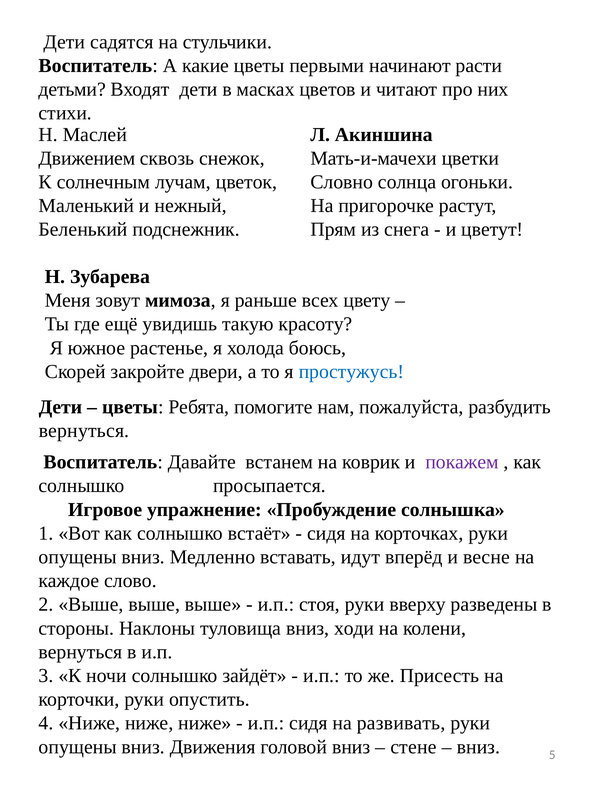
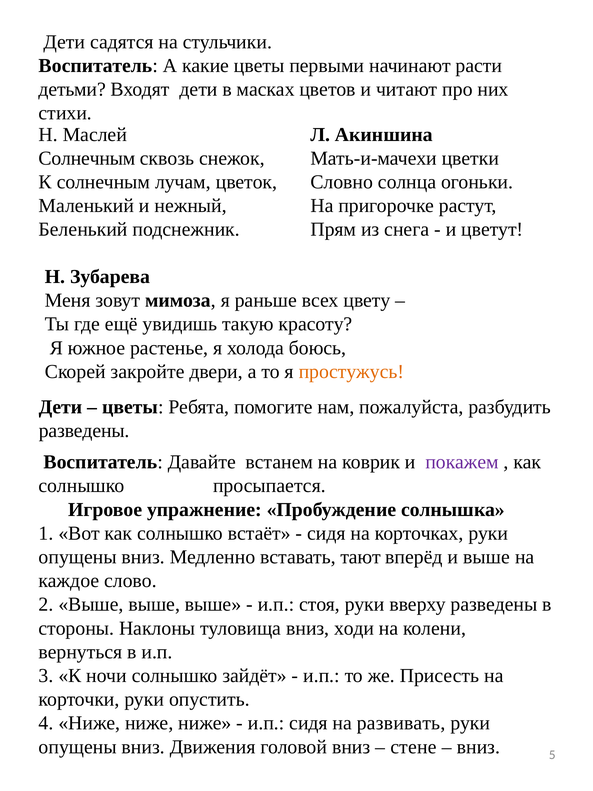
Движением at (87, 158): Движением -> Солнечным
простужусь colour: blue -> orange
вернуться at (84, 430): вернуться -> разведены
идут: идут -> тают
и весне: весне -> выше
